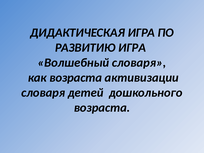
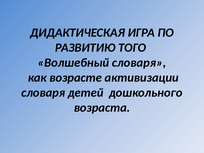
РАЗВИТИЮ ИГРА: ИГРА -> ТОГО
как возраста: возраста -> возрасте
